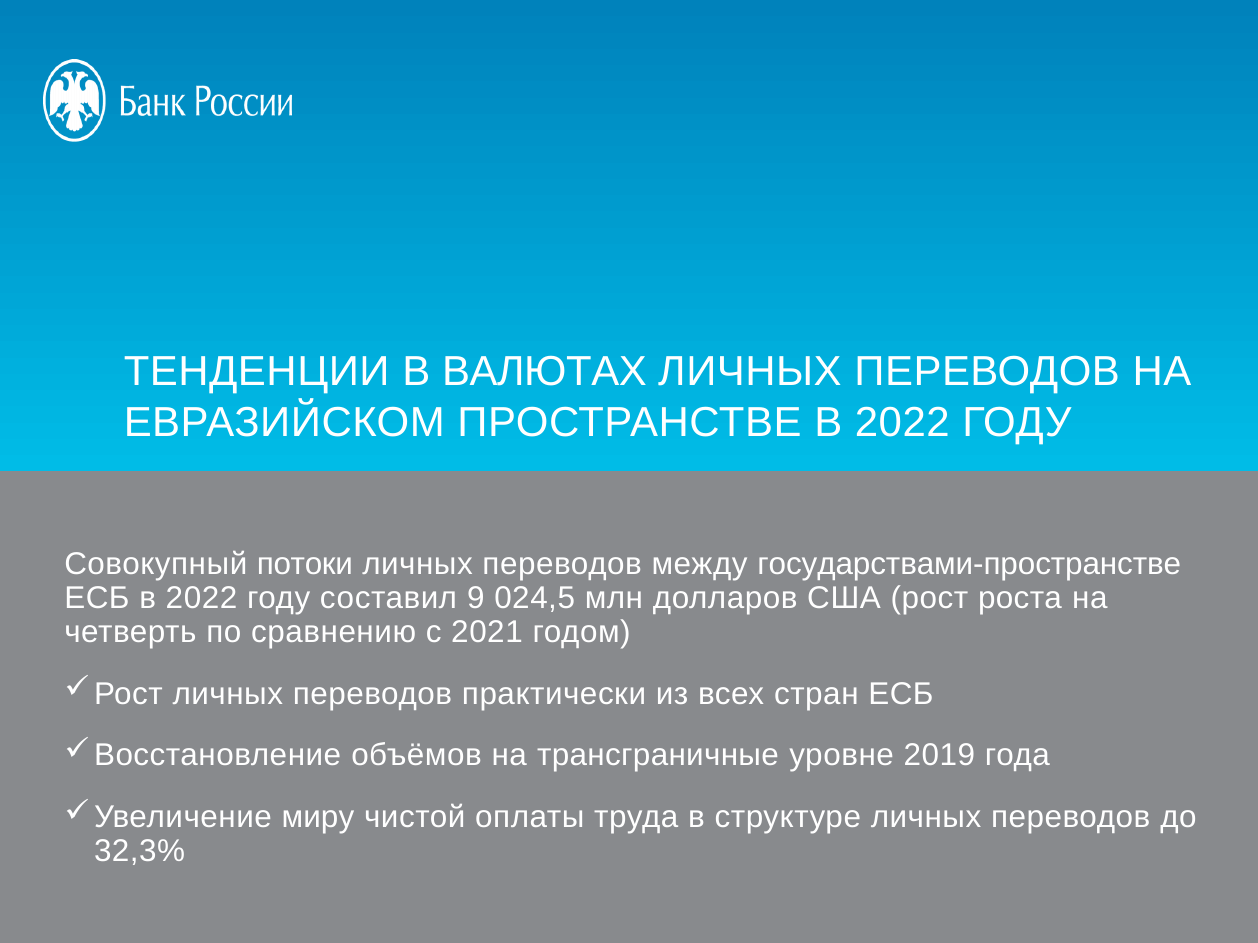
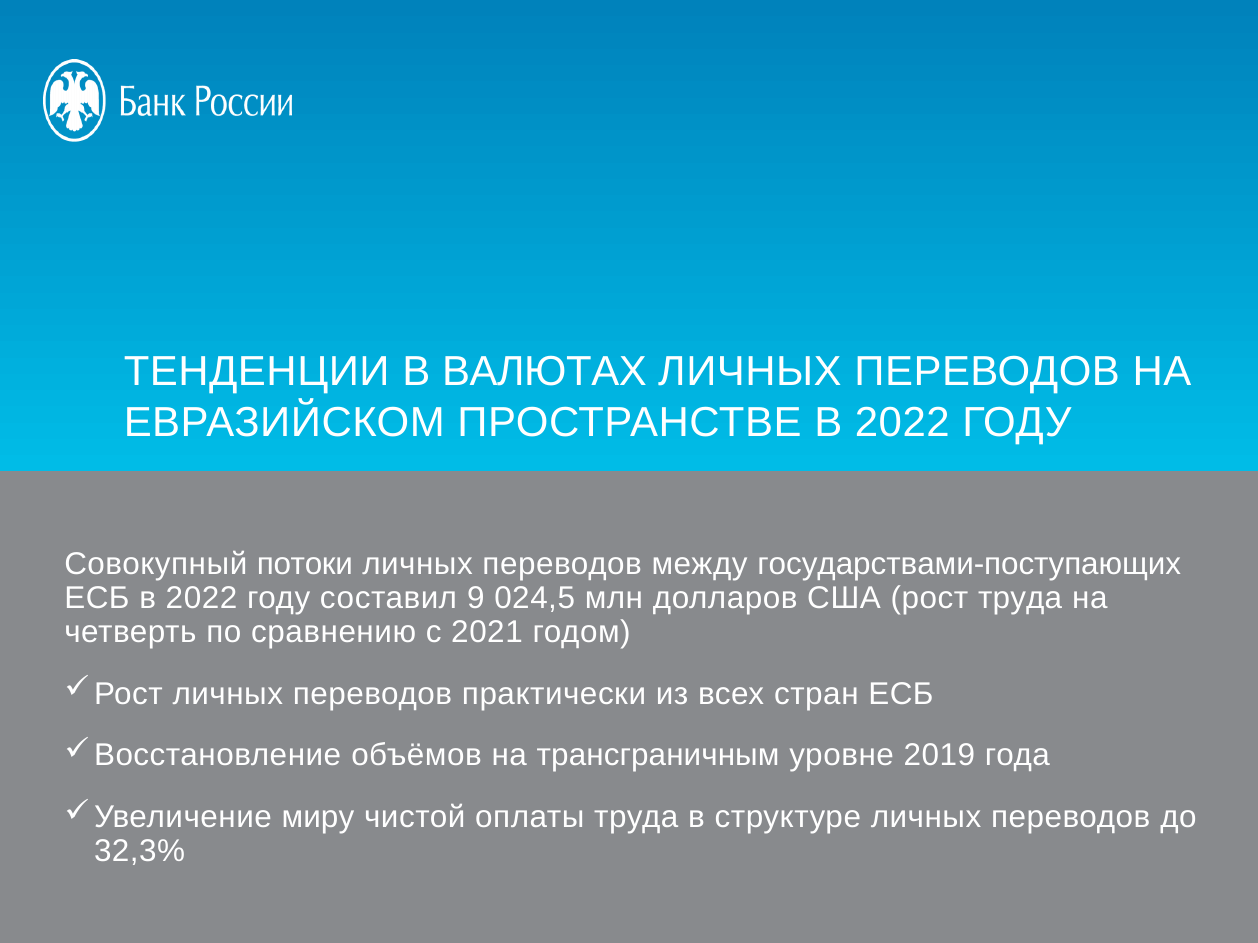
государствами-пространстве: государствами-пространстве -> государствами-поступающих
рост роста: роста -> труда
трансграничные: трансграничные -> трансграничным
